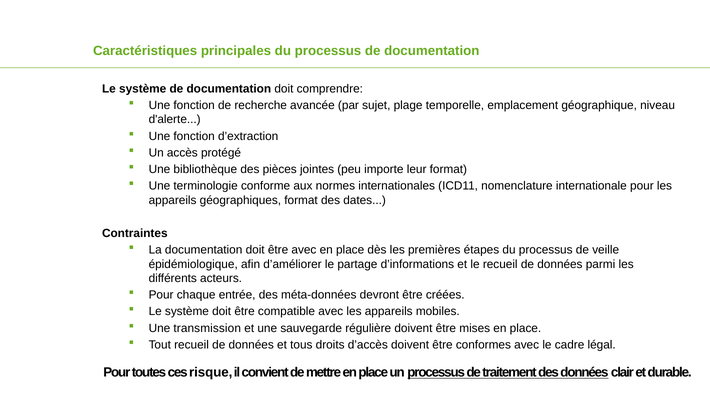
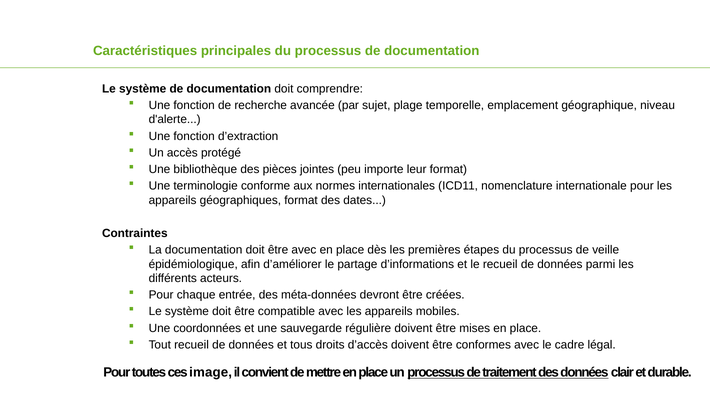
transmission: transmission -> coordonnées
risque: risque -> image
